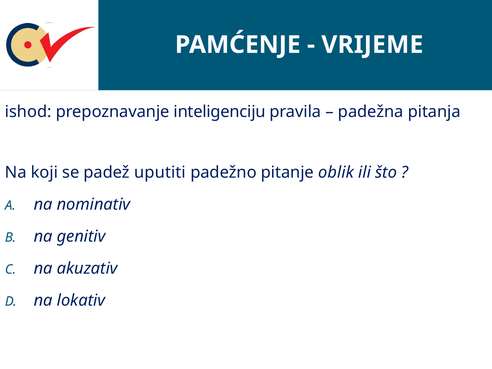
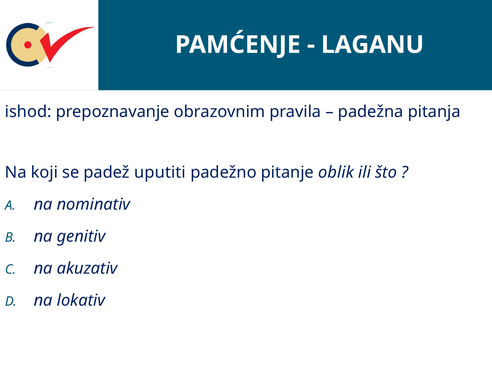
VRIJEME: VRIJEME -> LAGANU
inteligenciju: inteligenciju -> obrazovnim
